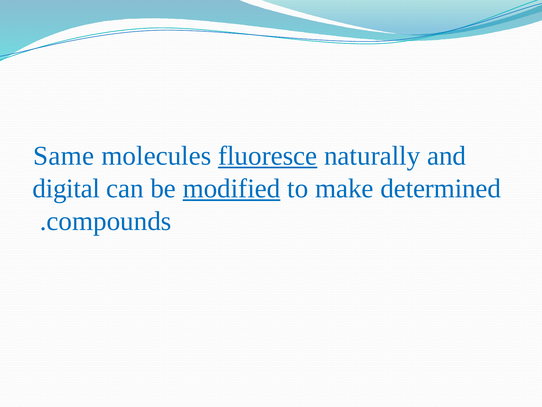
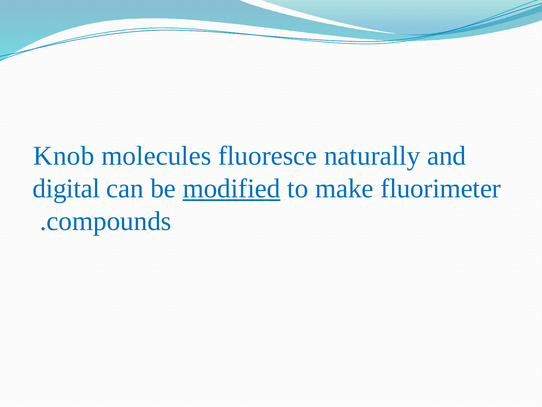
Same: Same -> Knob
fluoresce underline: present -> none
determined: determined -> fluorimeter
